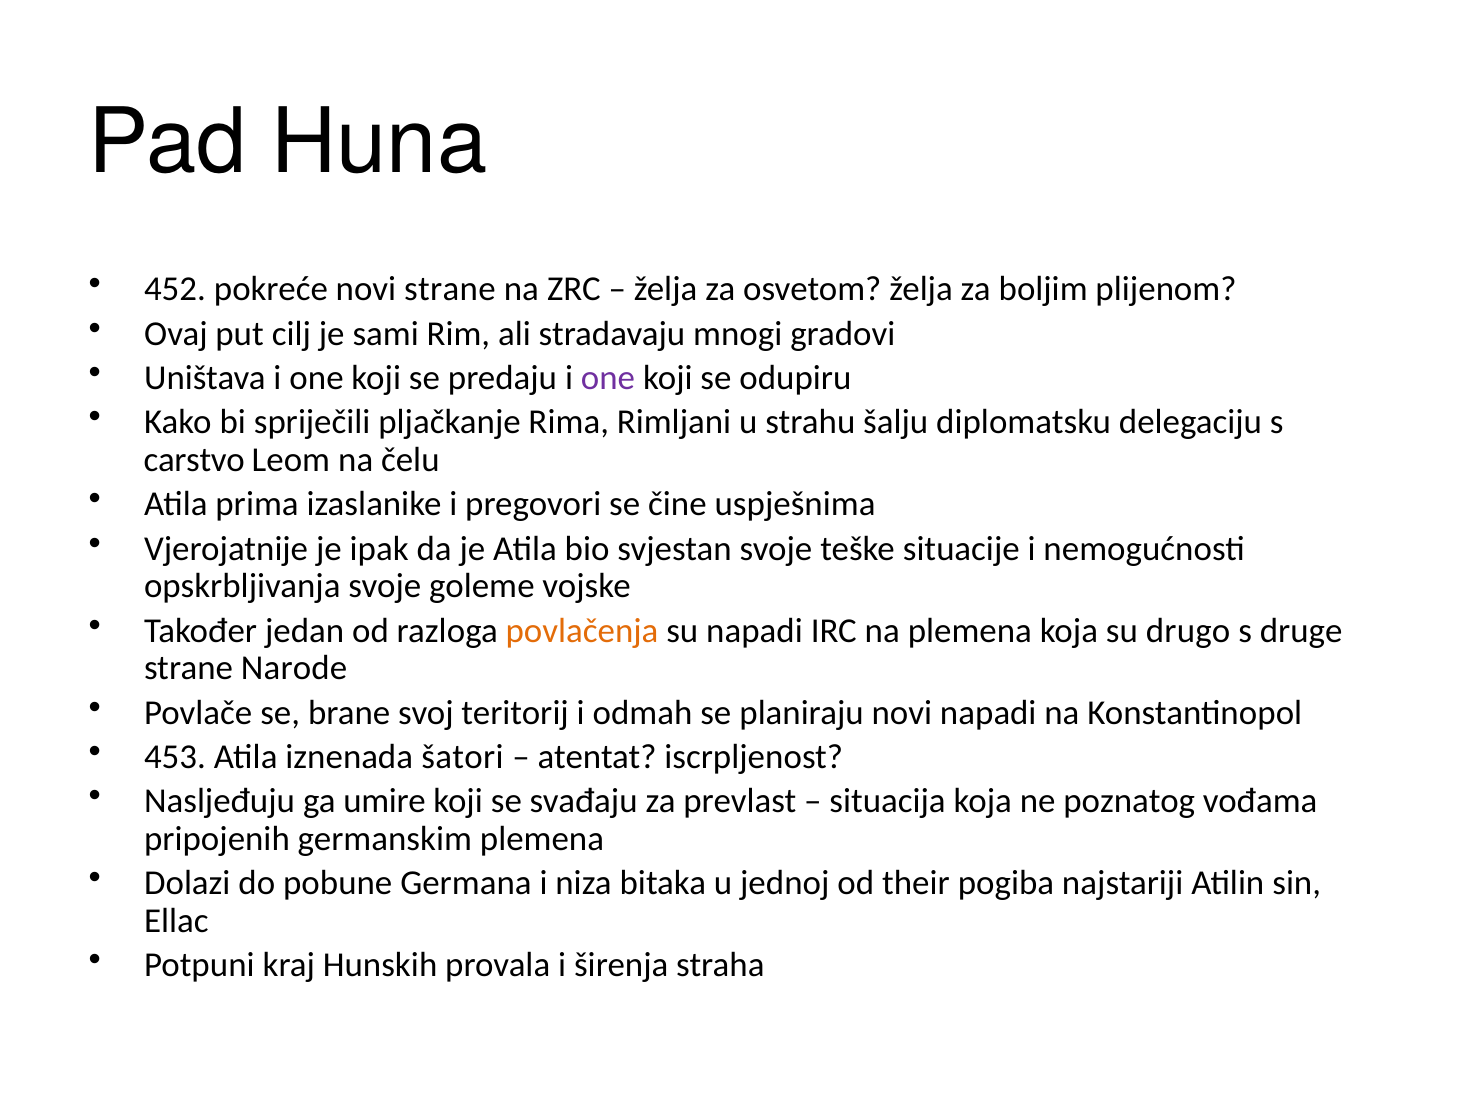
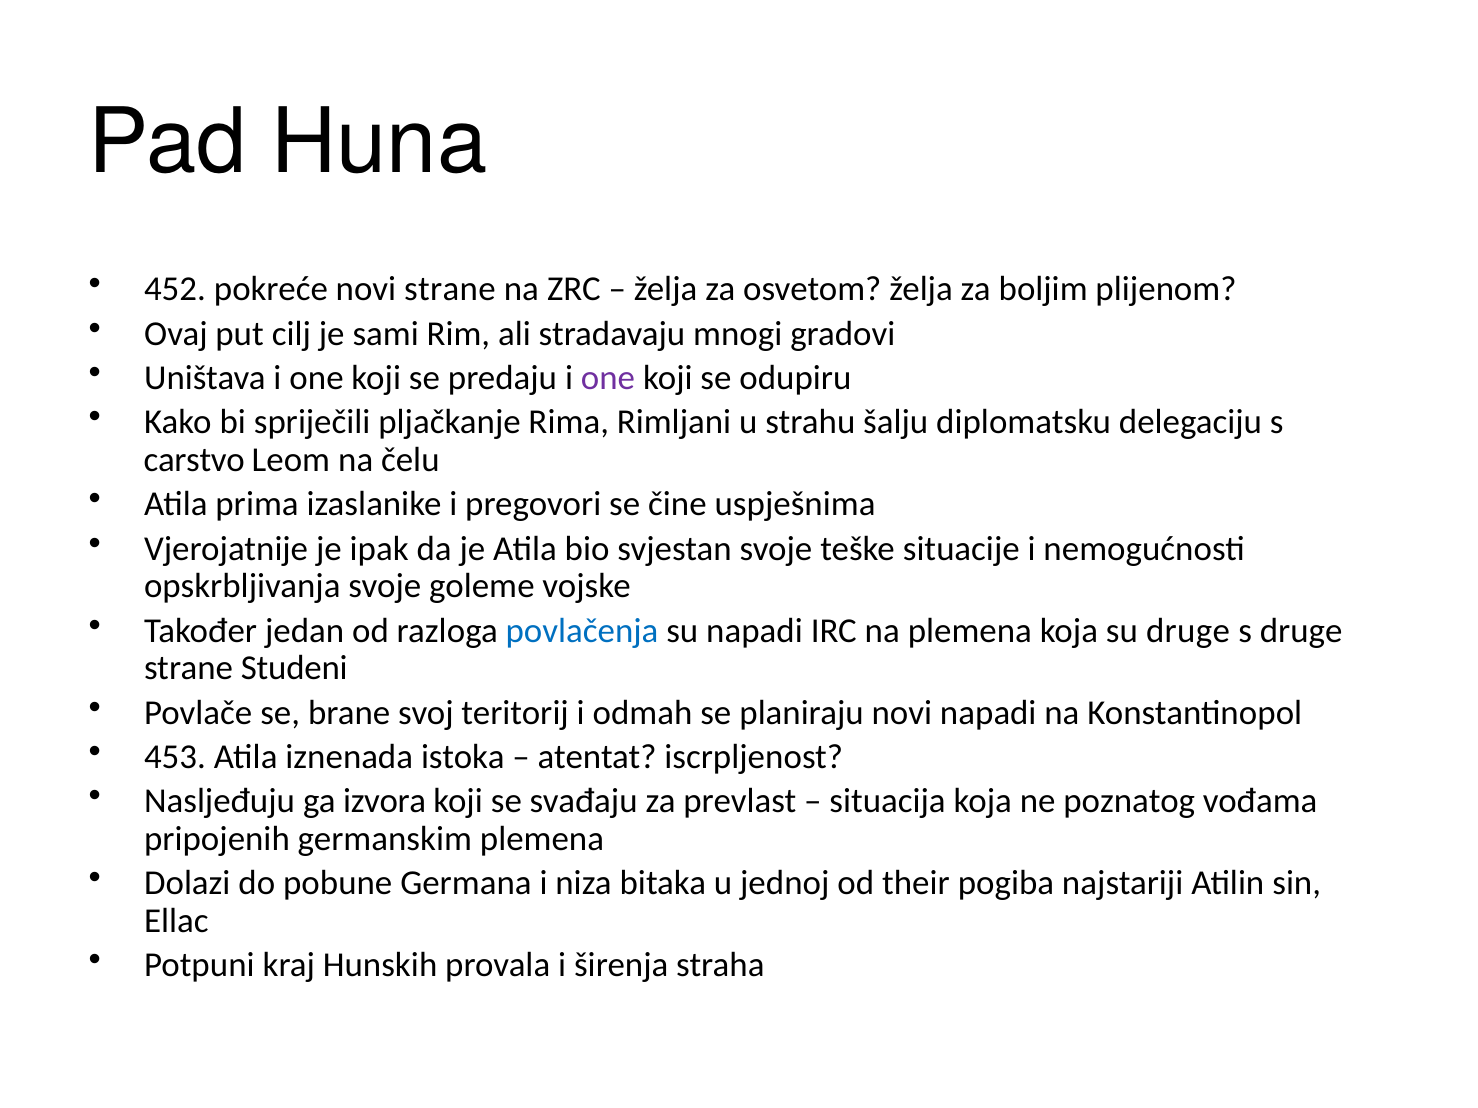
povlačenja colour: orange -> blue
su drugo: drugo -> druge
Narode: Narode -> Studeni
šatori: šatori -> istoka
umire: umire -> izvora
